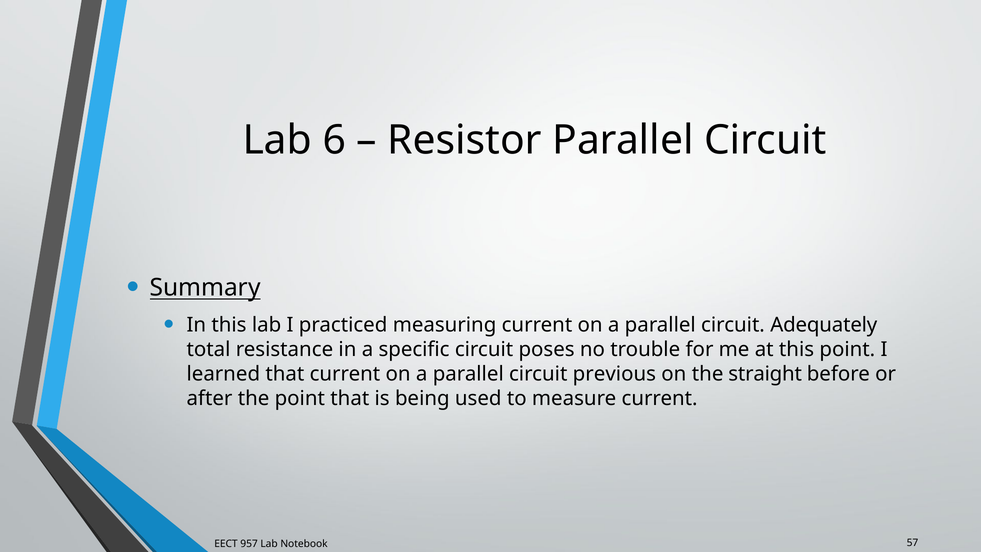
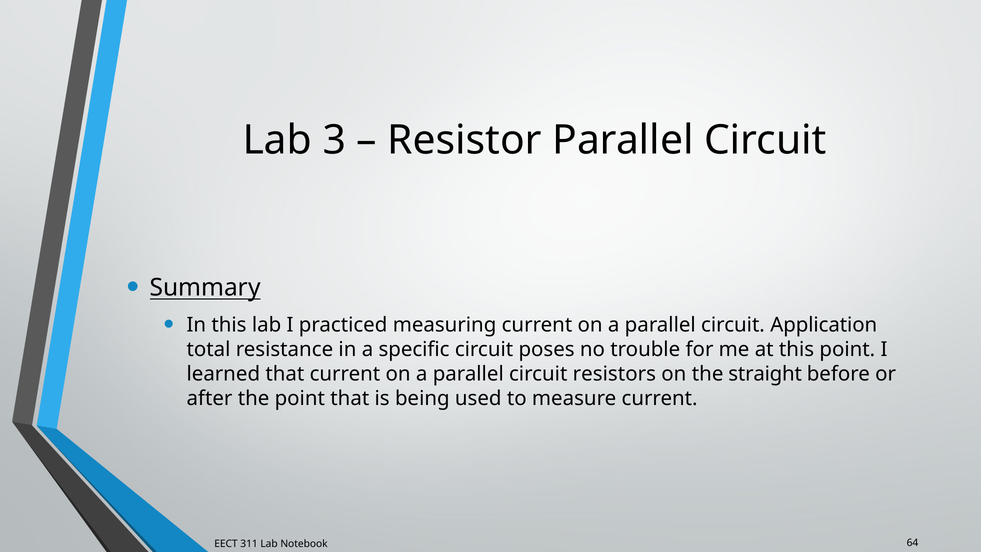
6: 6 -> 3
Adequately: Adequately -> Application
previous: previous -> resistors
957: 957 -> 311
57: 57 -> 64
